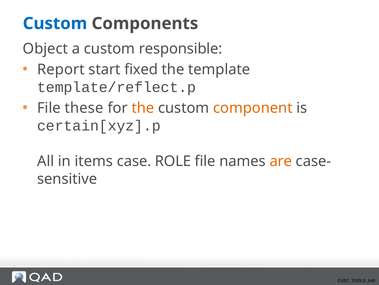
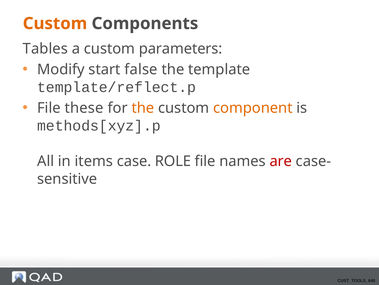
Custom at (55, 23) colour: blue -> orange
Object: Object -> Tables
responsible: responsible -> parameters
Report: Report -> Modify
fixed: fixed -> false
certain[xyz].p: certain[xyz].p -> methods[xyz].p
are colour: orange -> red
